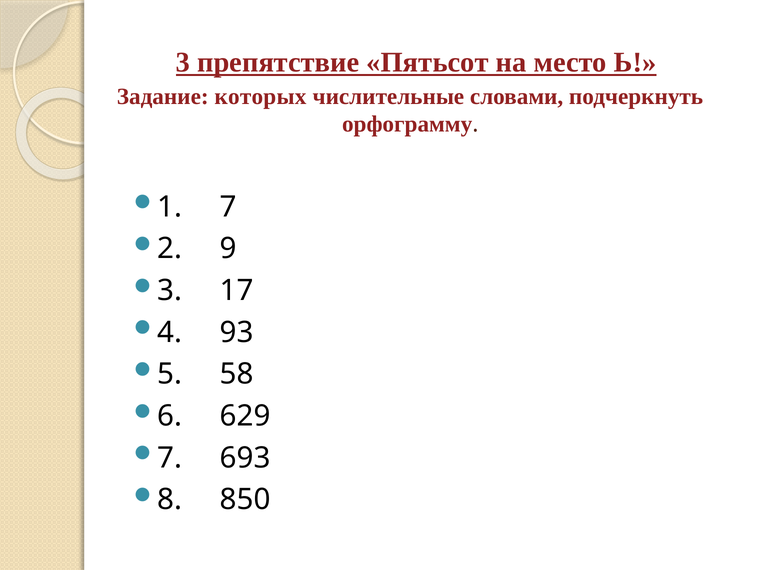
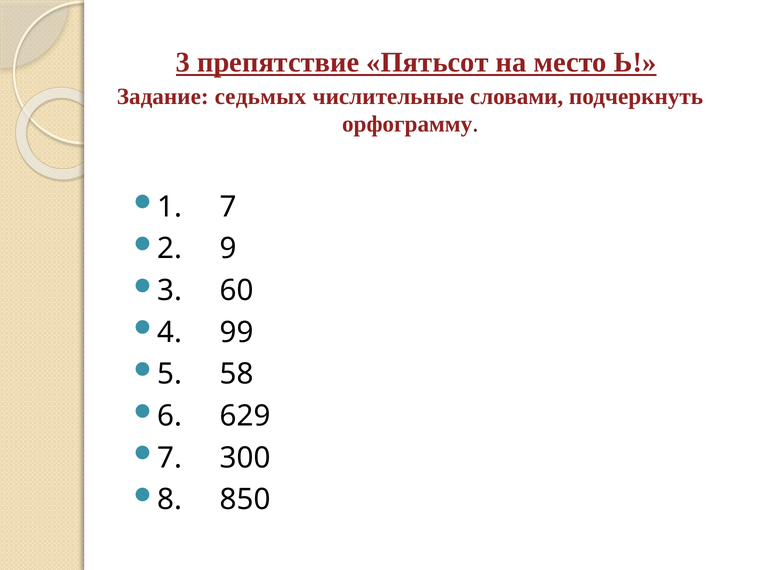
которых: которых -> седьмых
17: 17 -> 60
93: 93 -> 99
693: 693 -> 300
